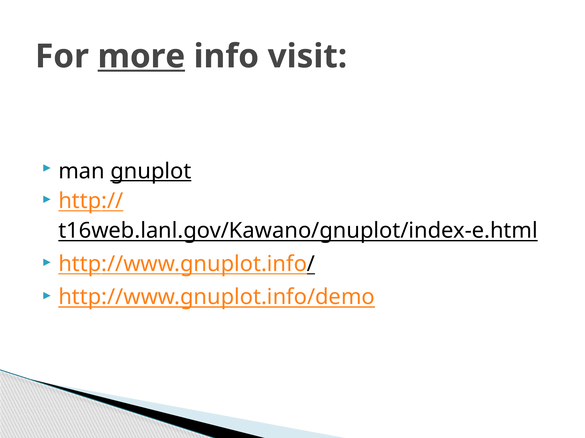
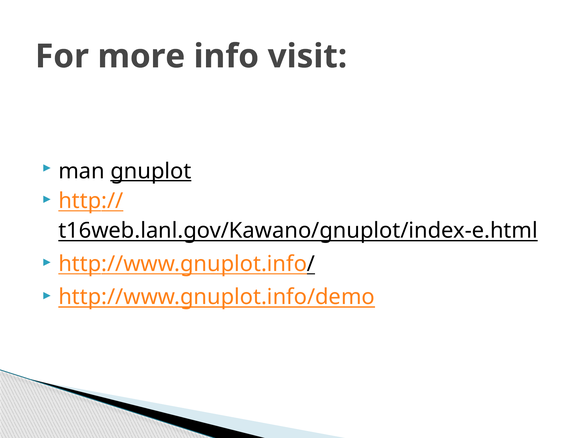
more underline: present -> none
